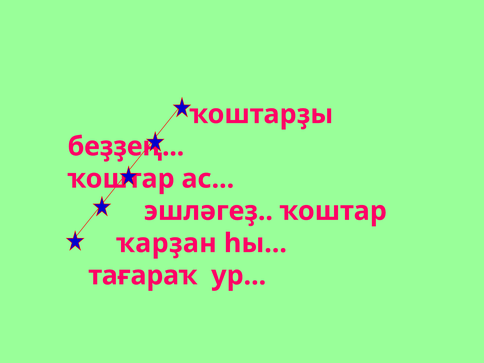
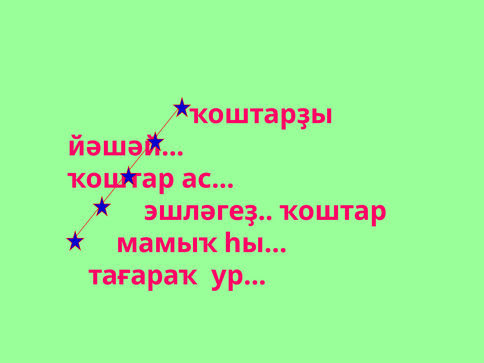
беҙҙең: беҙҙең -> йәшәй
ҡарҙан: ҡарҙан -> мамыҡ
